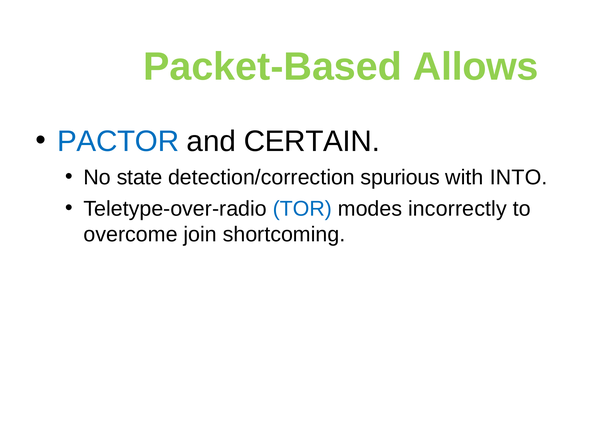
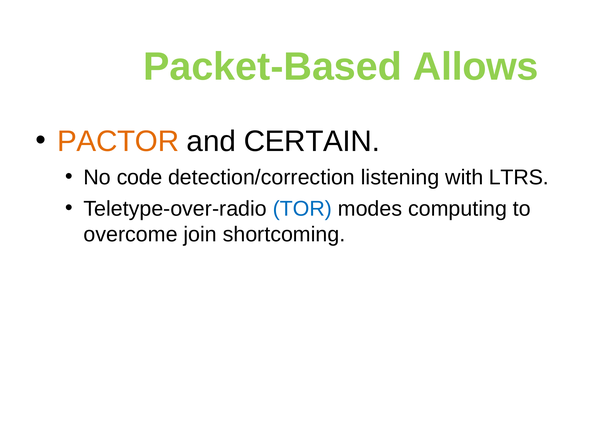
PACTOR colour: blue -> orange
state: state -> code
spurious: spurious -> listening
INTO: INTO -> LTRS
incorrectly: incorrectly -> computing
